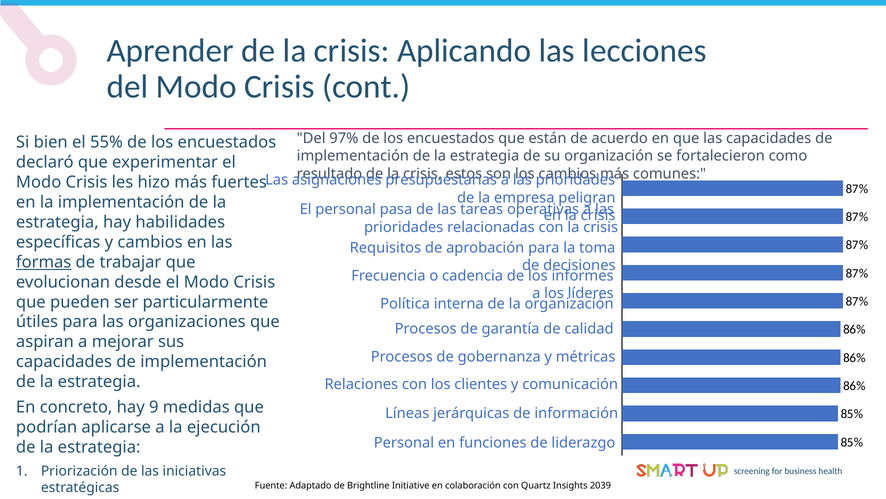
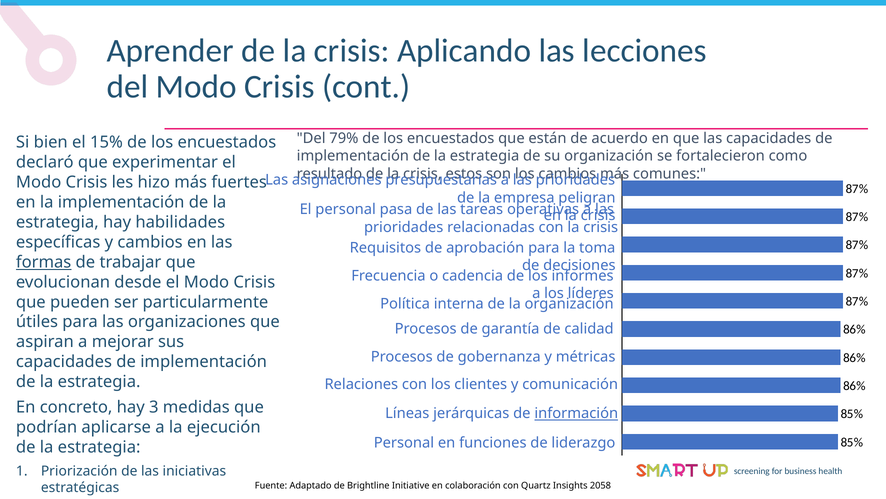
97%: 97% -> 79%
55%: 55% -> 15%
hay 9: 9 -> 3
información underline: none -> present
2039: 2039 -> 2058
